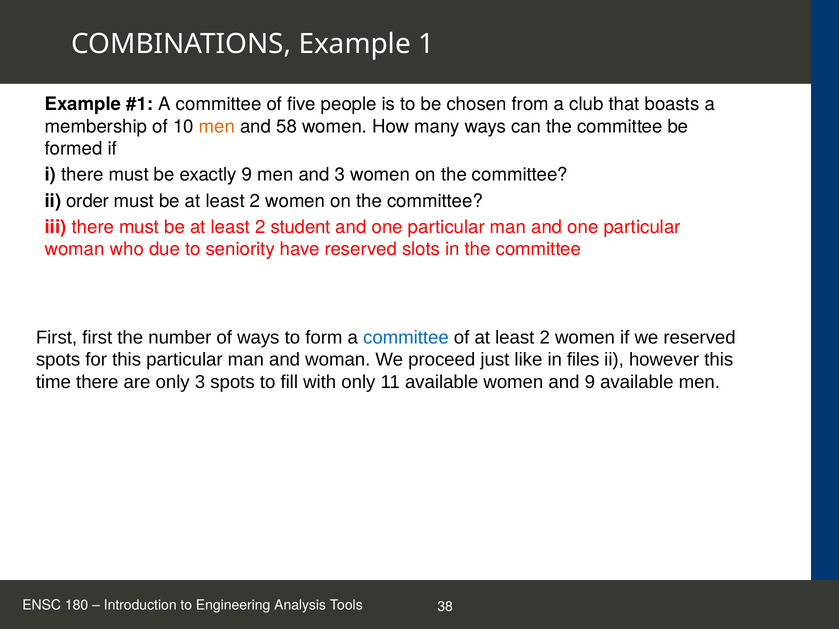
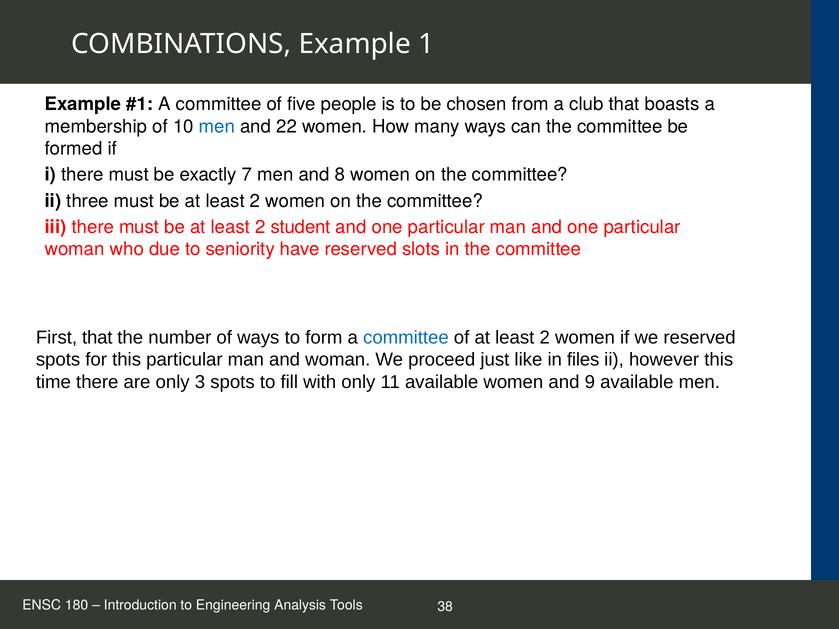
men at (217, 126) colour: orange -> blue
58: 58 -> 22
exactly 9: 9 -> 7
and 3: 3 -> 8
order: order -> three
First first: first -> that
